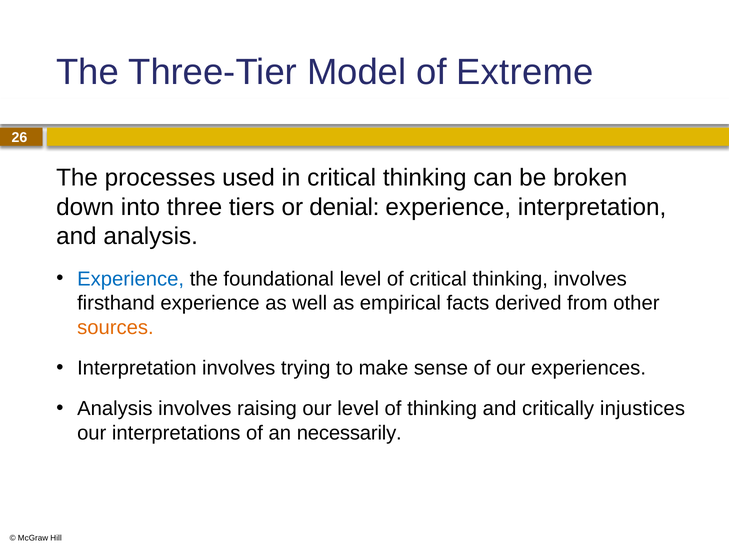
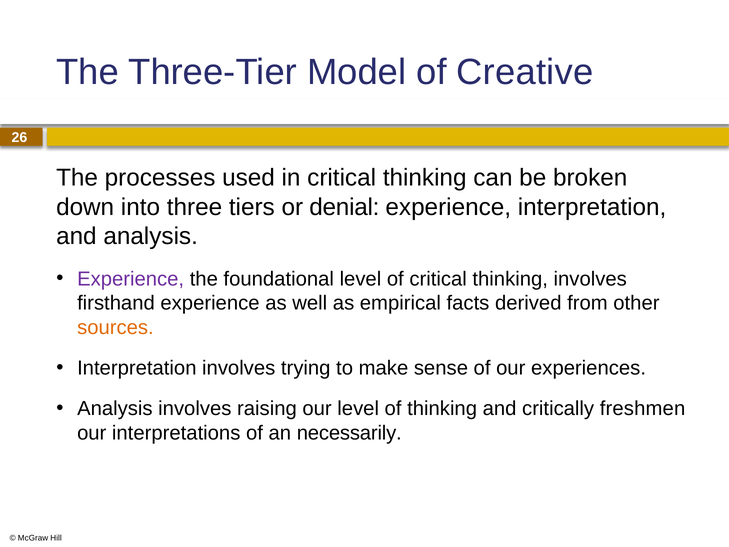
Extreme: Extreme -> Creative
Experience at (131, 279) colour: blue -> purple
injustices: injustices -> freshmen
